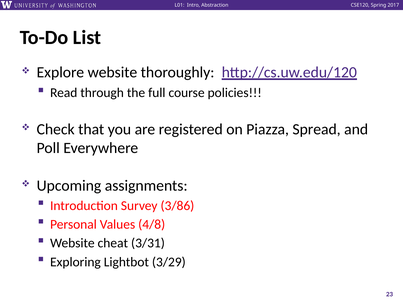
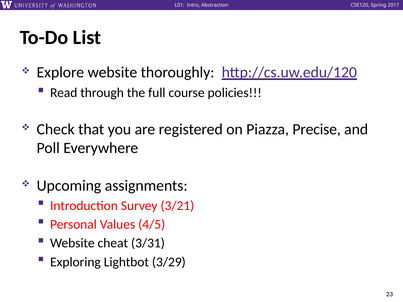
Spread: Spread -> Precise
3/86: 3/86 -> 3/21
4/8: 4/8 -> 4/5
